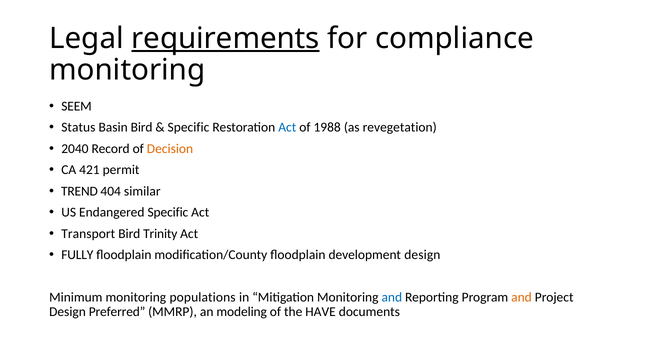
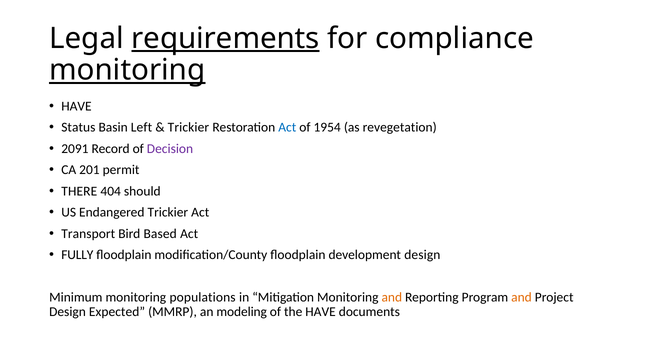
monitoring at (127, 70) underline: none -> present
SEEM at (76, 106): SEEM -> HAVE
Basin Bird: Bird -> Left
Specific at (188, 127): Specific -> Trickier
1988: 1988 -> 1954
2040: 2040 -> 2091
Decision colour: orange -> purple
421: 421 -> 201
TREND: TREND -> THERE
similar: similar -> should
Endangered Specific: Specific -> Trickier
Trinity: Trinity -> Based
and at (392, 297) colour: blue -> orange
Preferred: Preferred -> Expected
